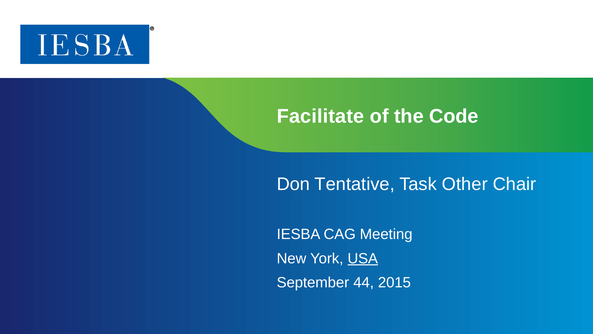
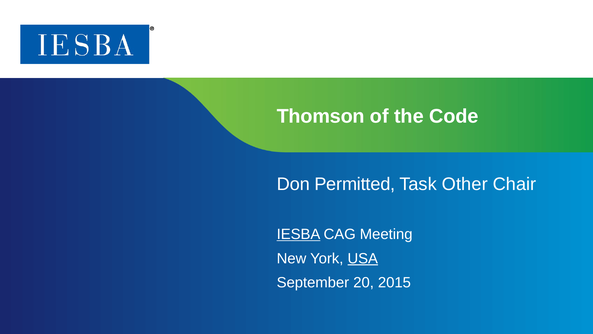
Facilitate: Facilitate -> Thomson
Tentative: Tentative -> Permitted
IESBA underline: none -> present
44: 44 -> 20
